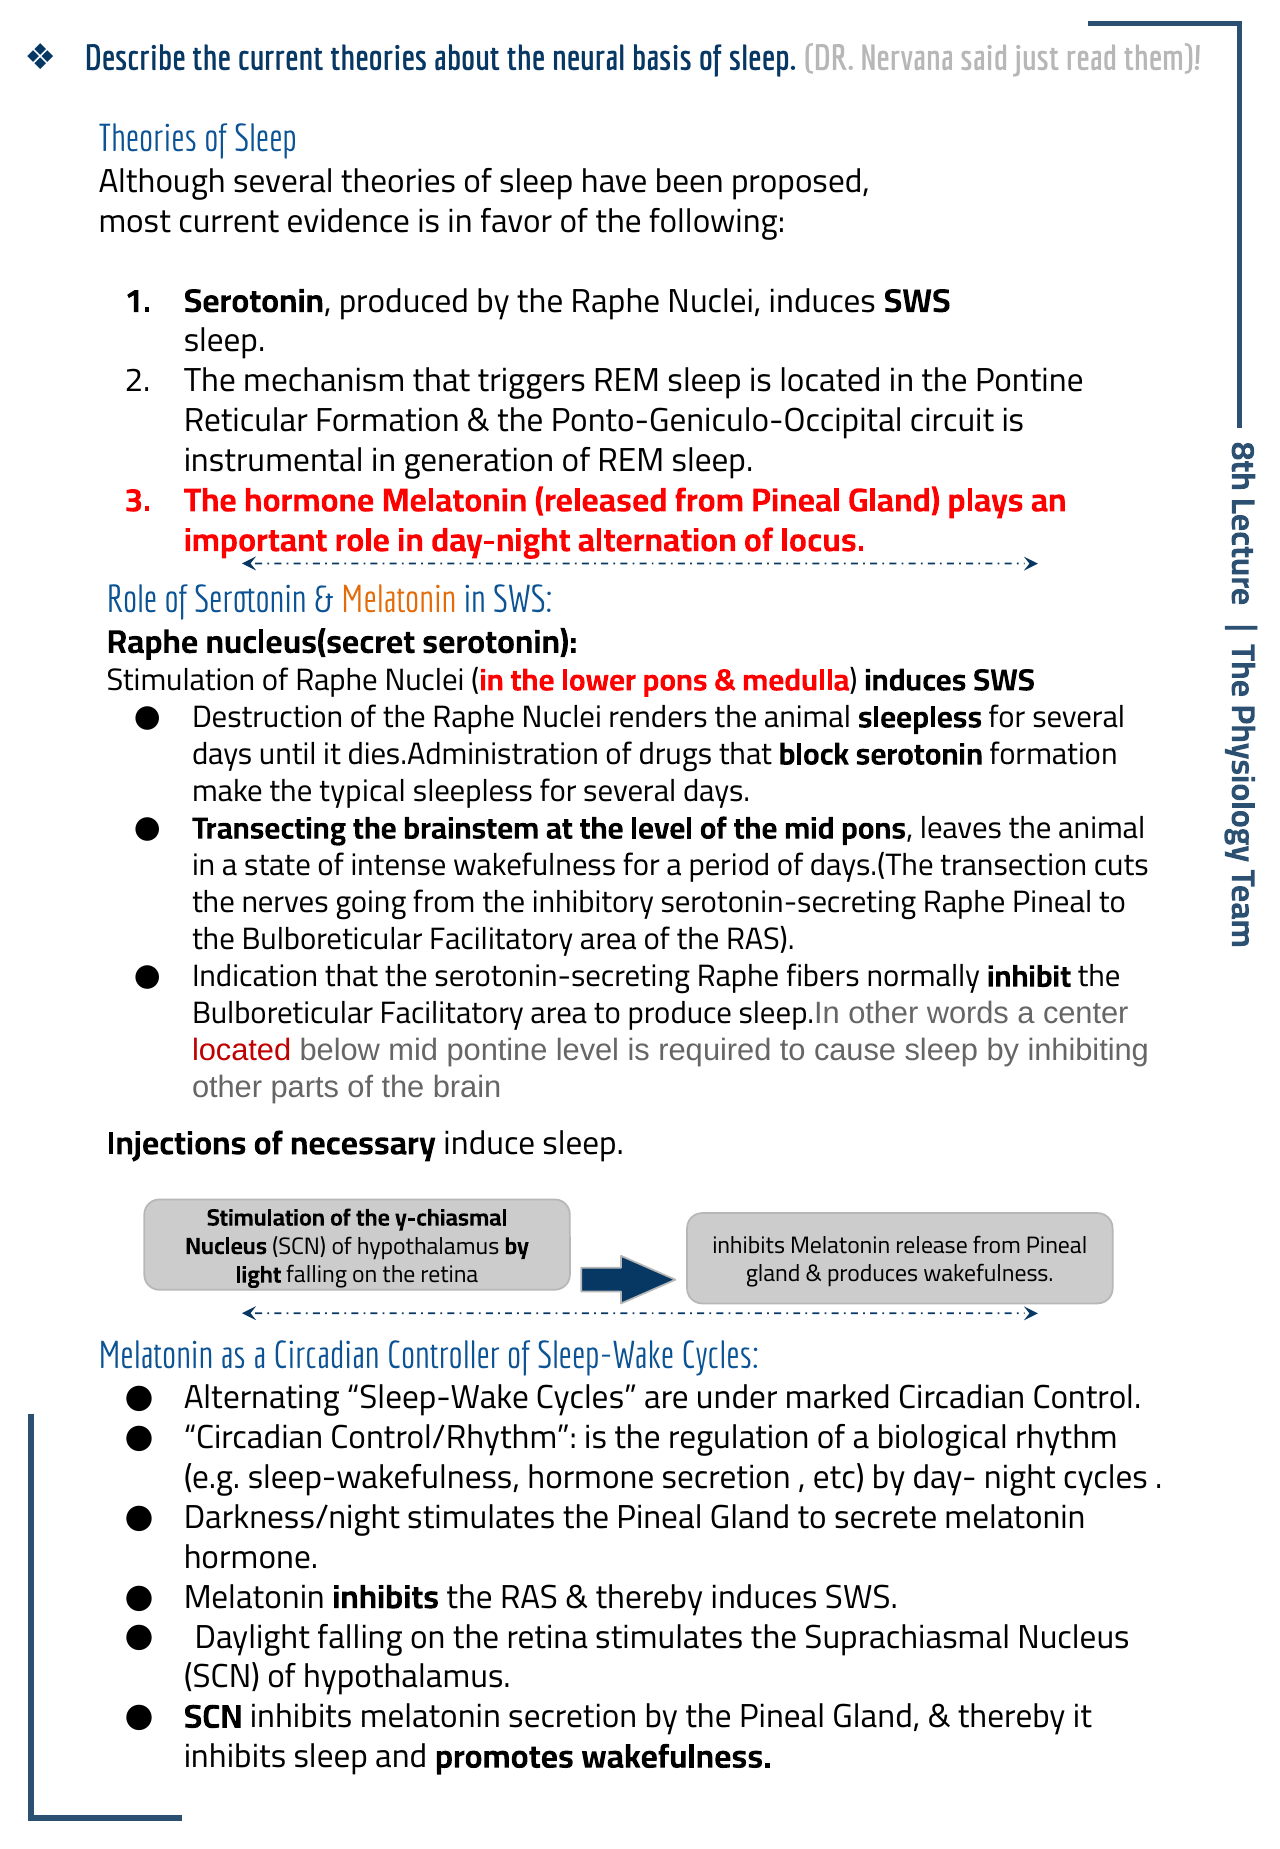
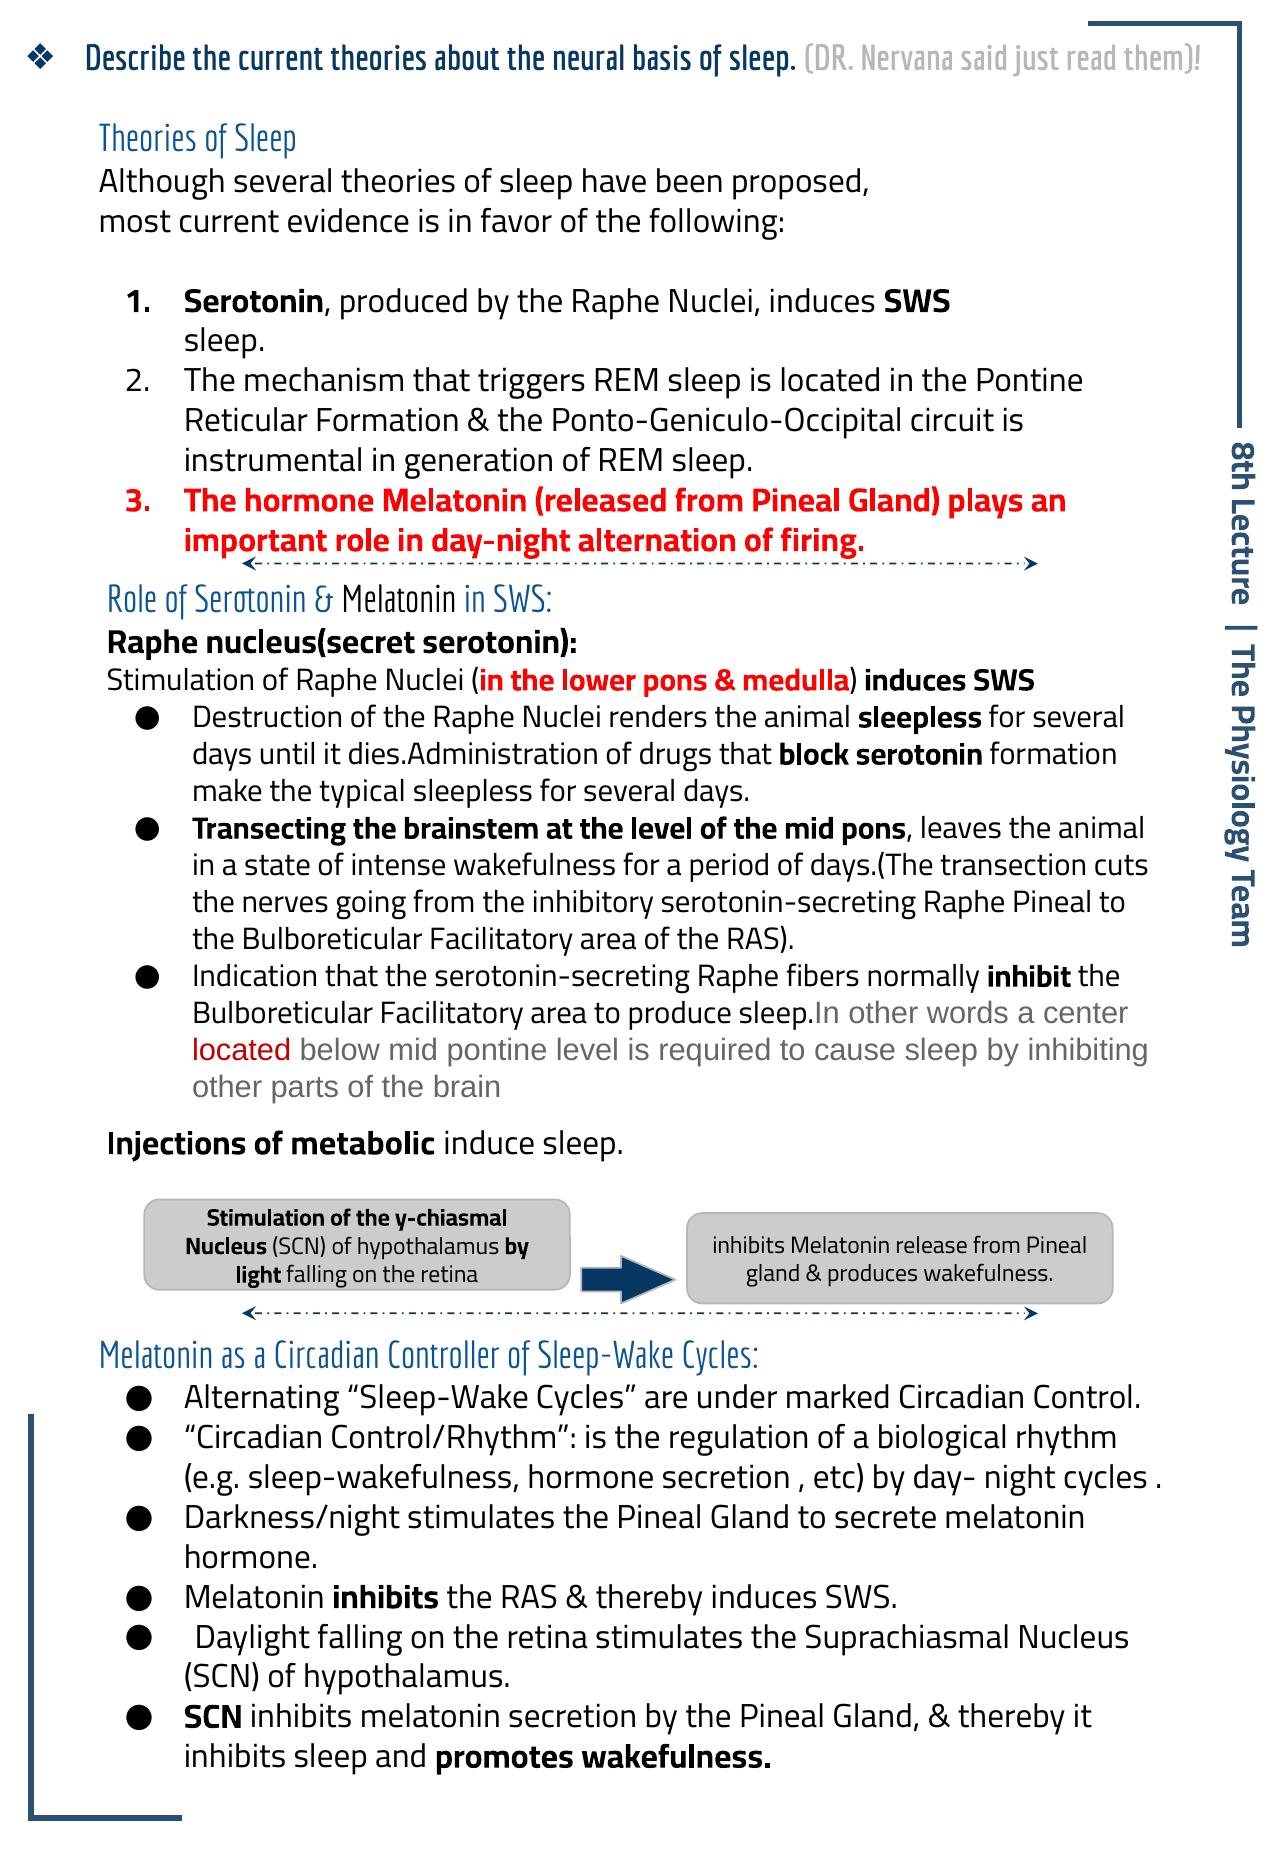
locus: locus -> firing
Melatonin at (399, 599) colour: orange -> black
necessary: necessary -> metabolic
